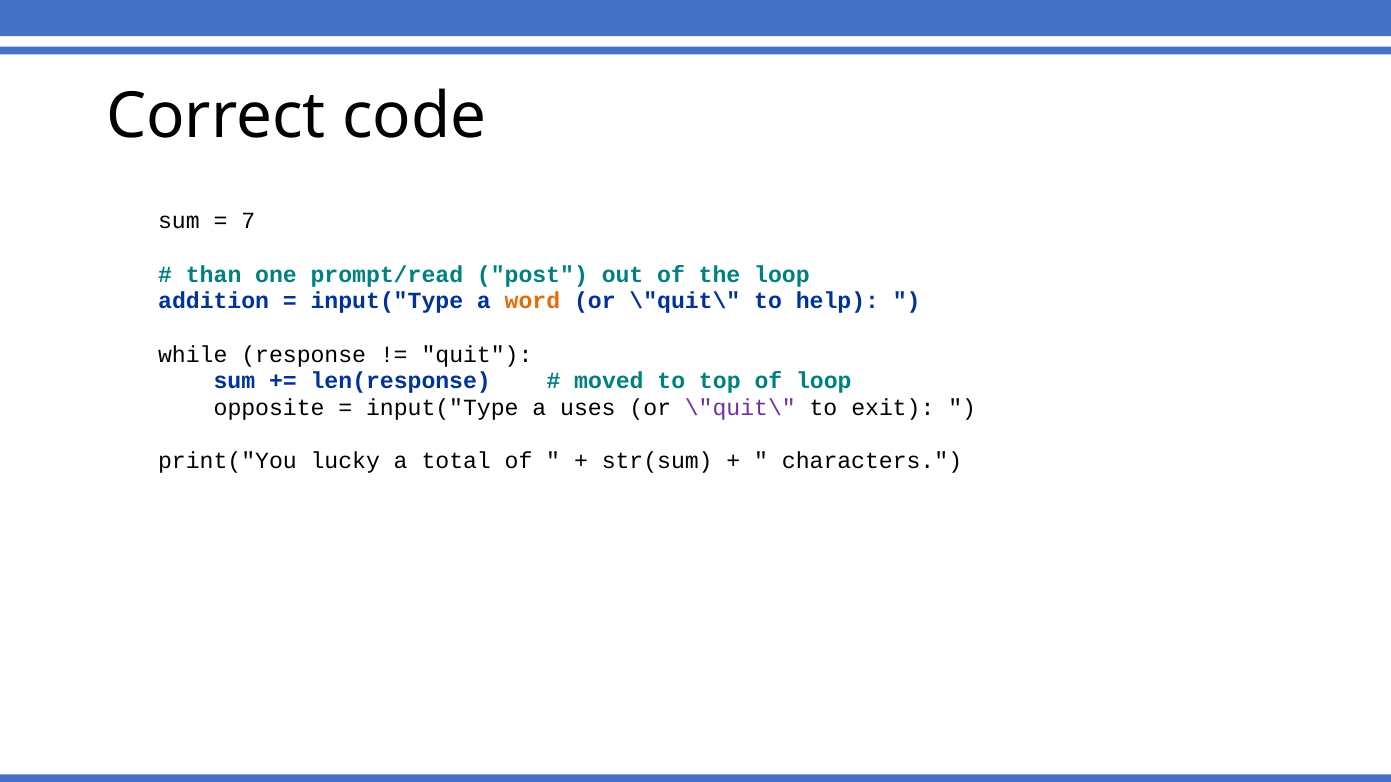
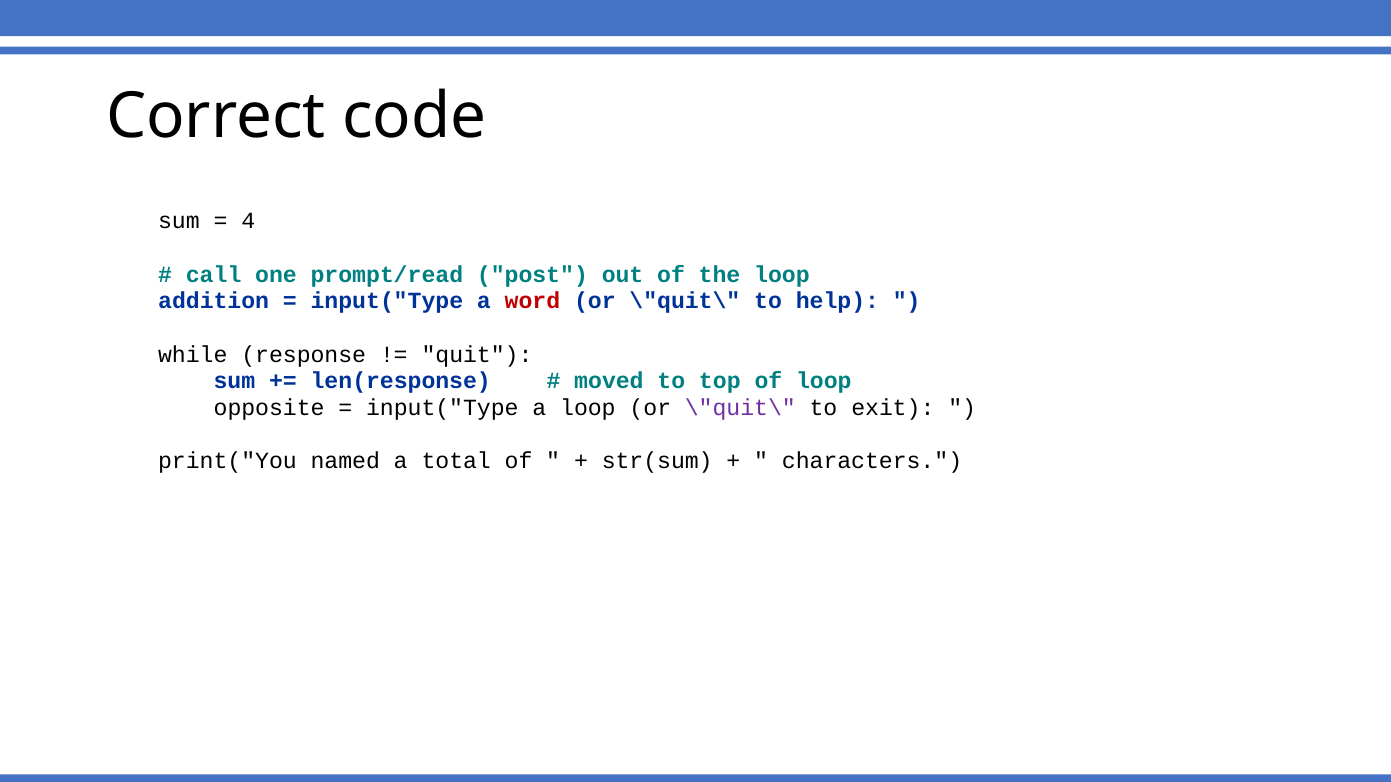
7: 7 -> 4
than: than -> call
word colour: orange -> red
a uses: uses -> loop
lucky: lucky -> named
